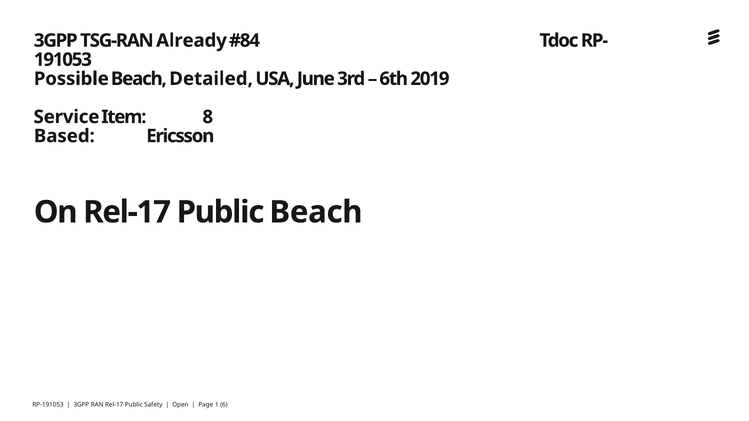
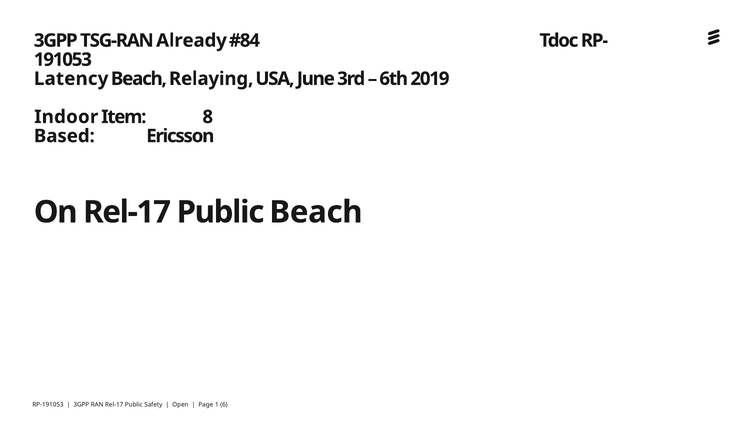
Possible: Possible -> Latency
Detailed: Detailed -> Relaying
Service: Service -> Indoor
